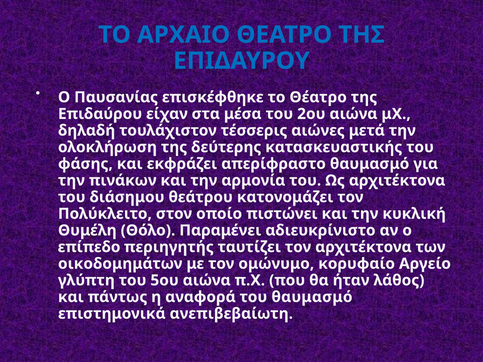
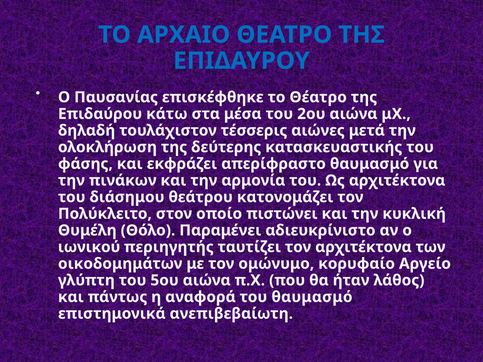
είχαν: είχαν -> κάτω
επίπεδο: επίπεδο -> ιωνικού
